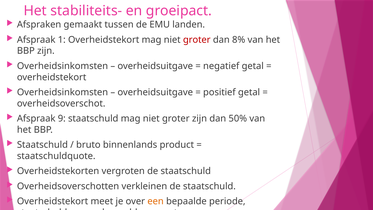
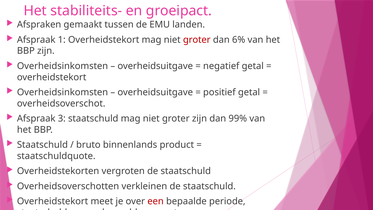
8%: 8% -> 6%
9: 9 -> 3
50%: 50% -> 99%
een at (156, 201) colour: orange -> red
